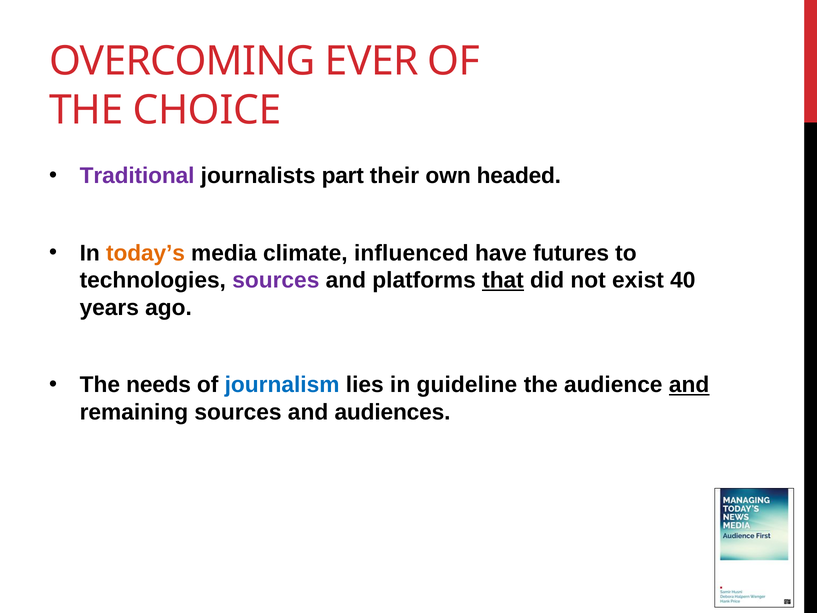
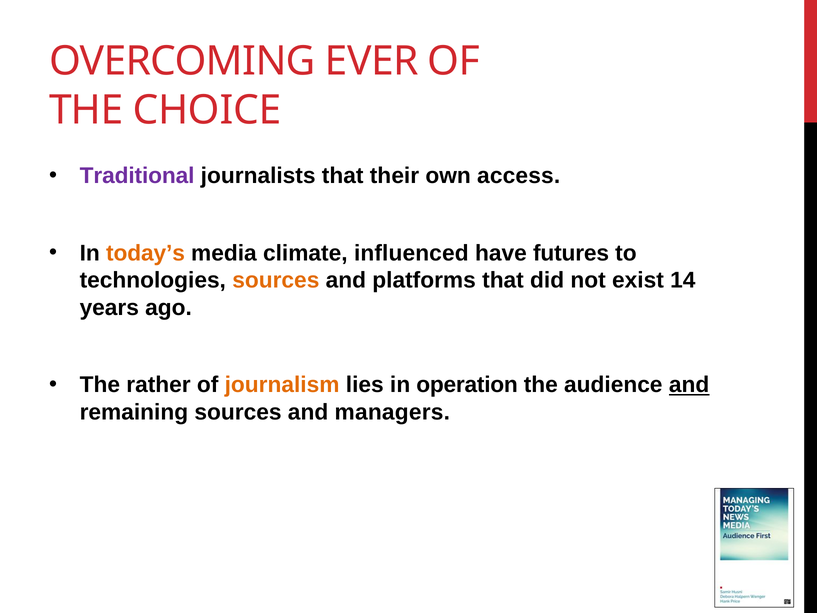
journalists part: part -> that
headed: headed -> access
sources at (276, 280) colour: purple -> orange
that at (503, 280) underline: present -> none
40: 40 -> 14
needs: needs -> rather
journalism colour: blue -> orange
guideline: guideline -> operation
audiences: audiences -> managers
